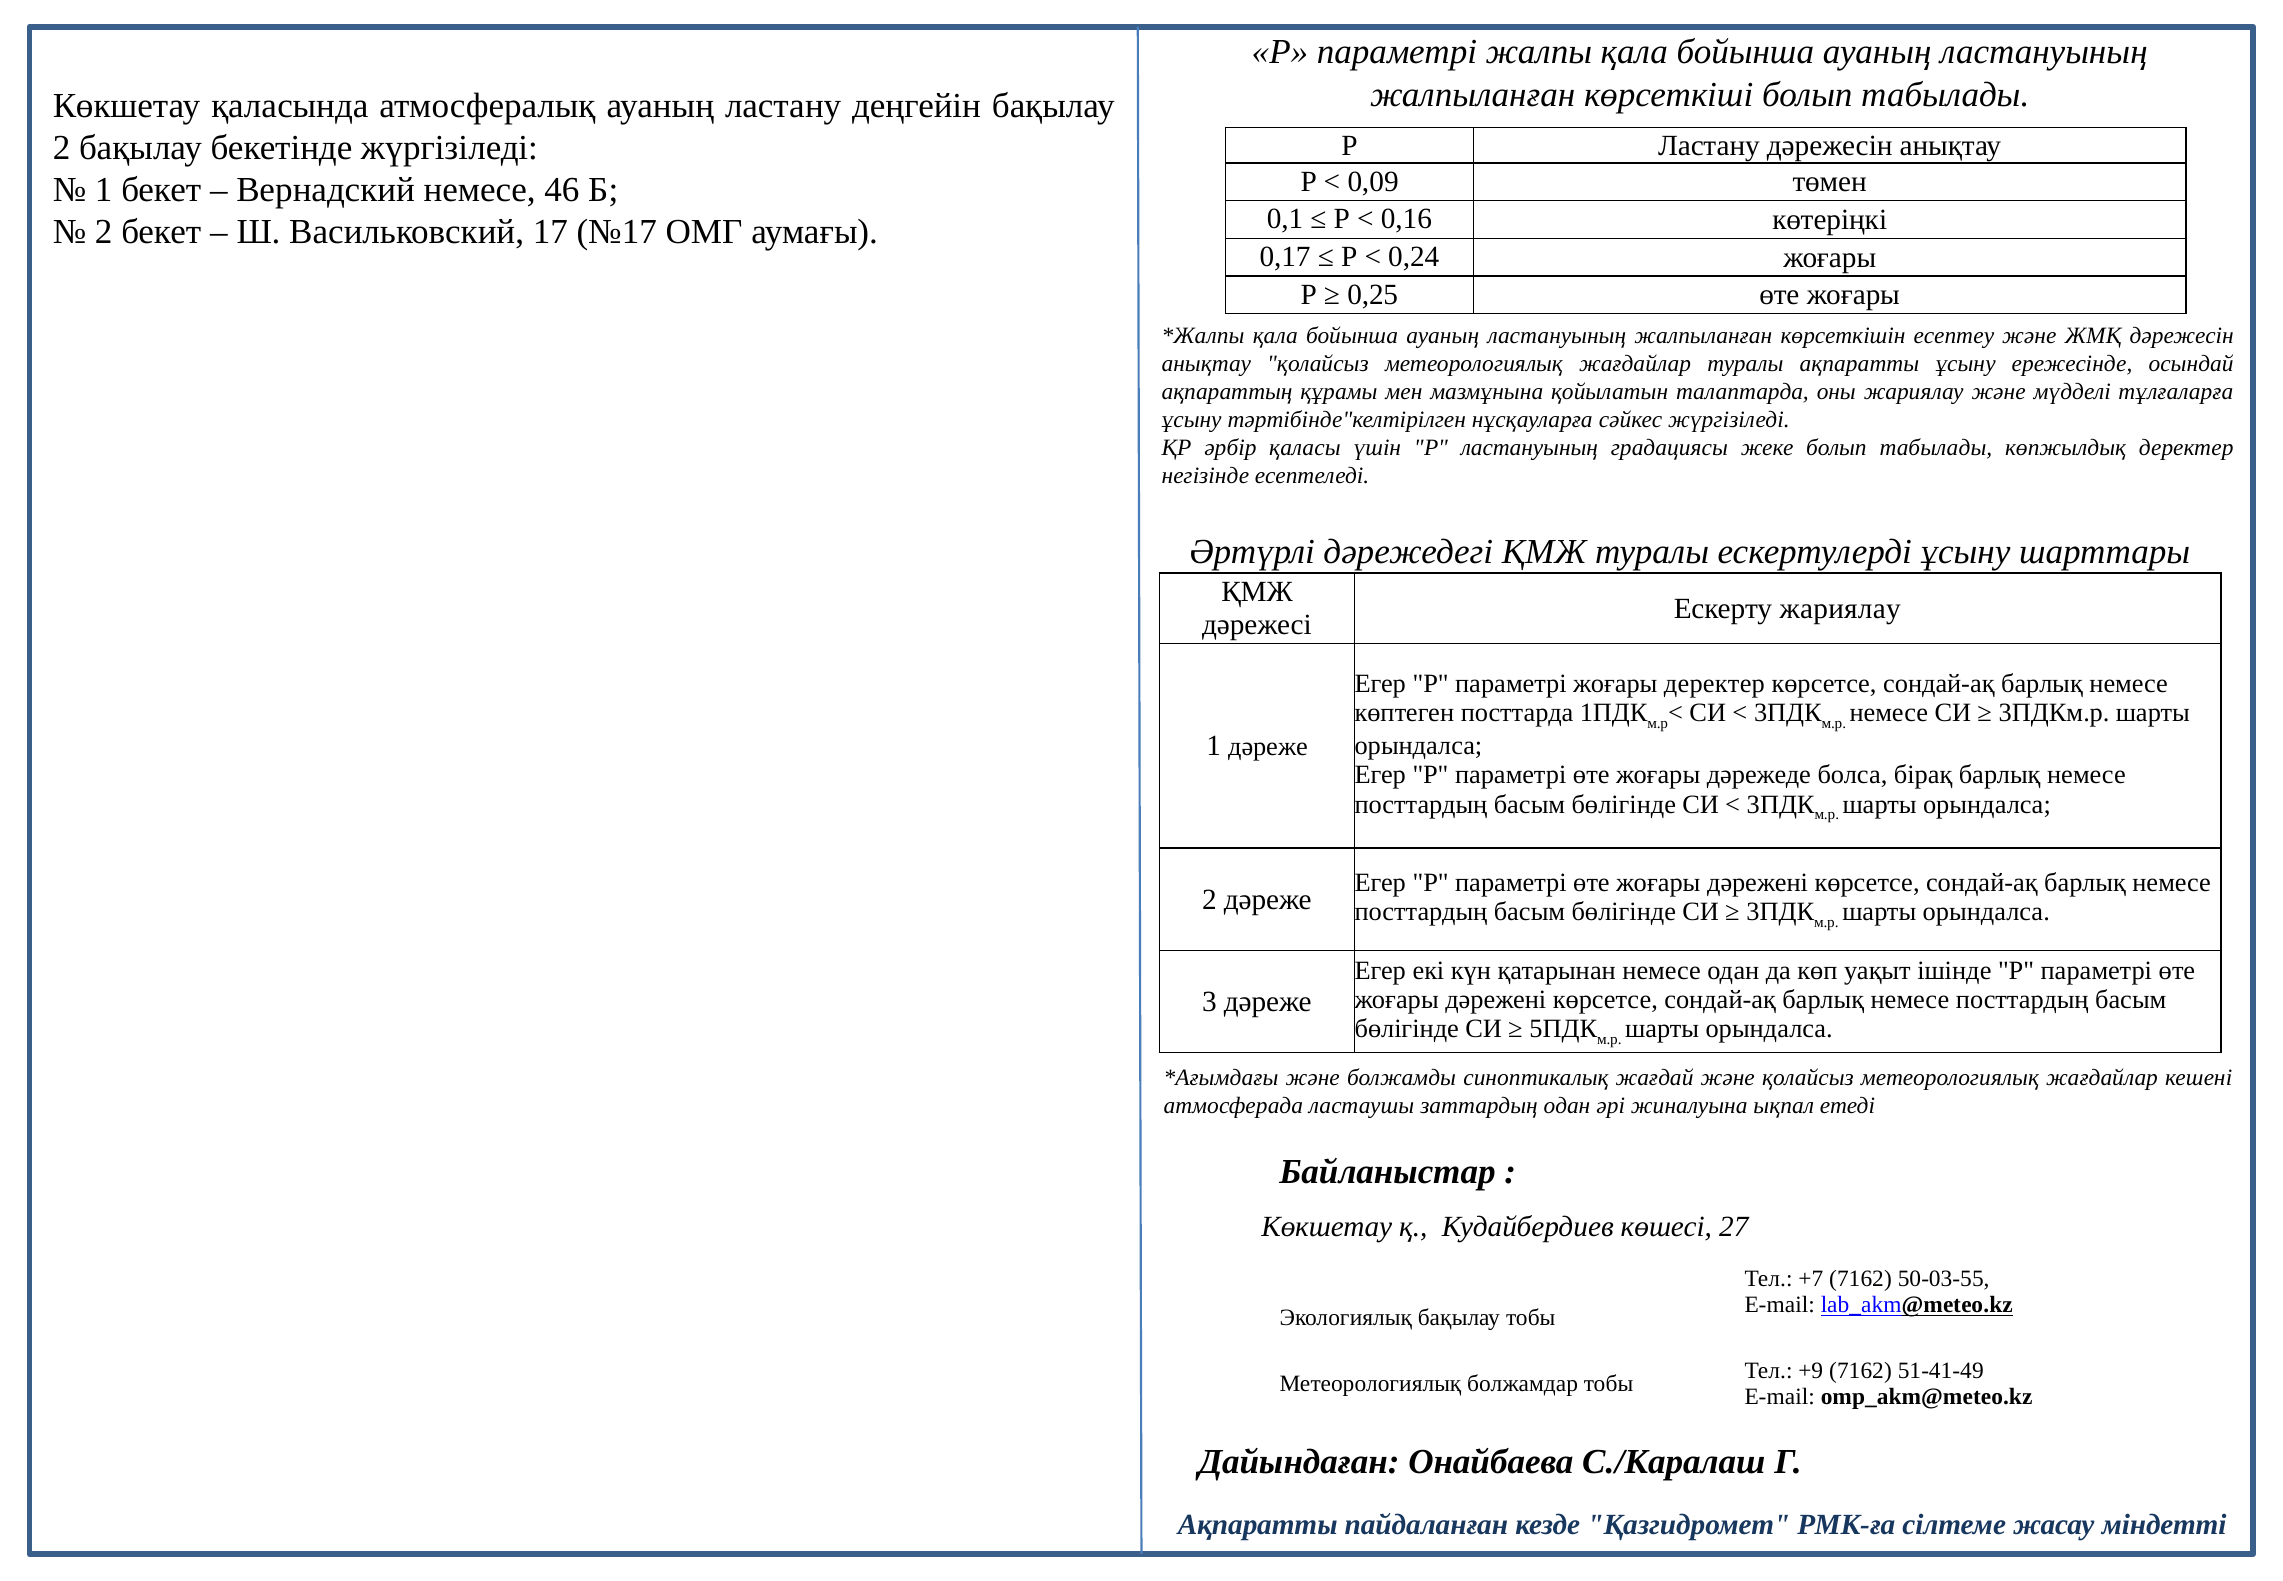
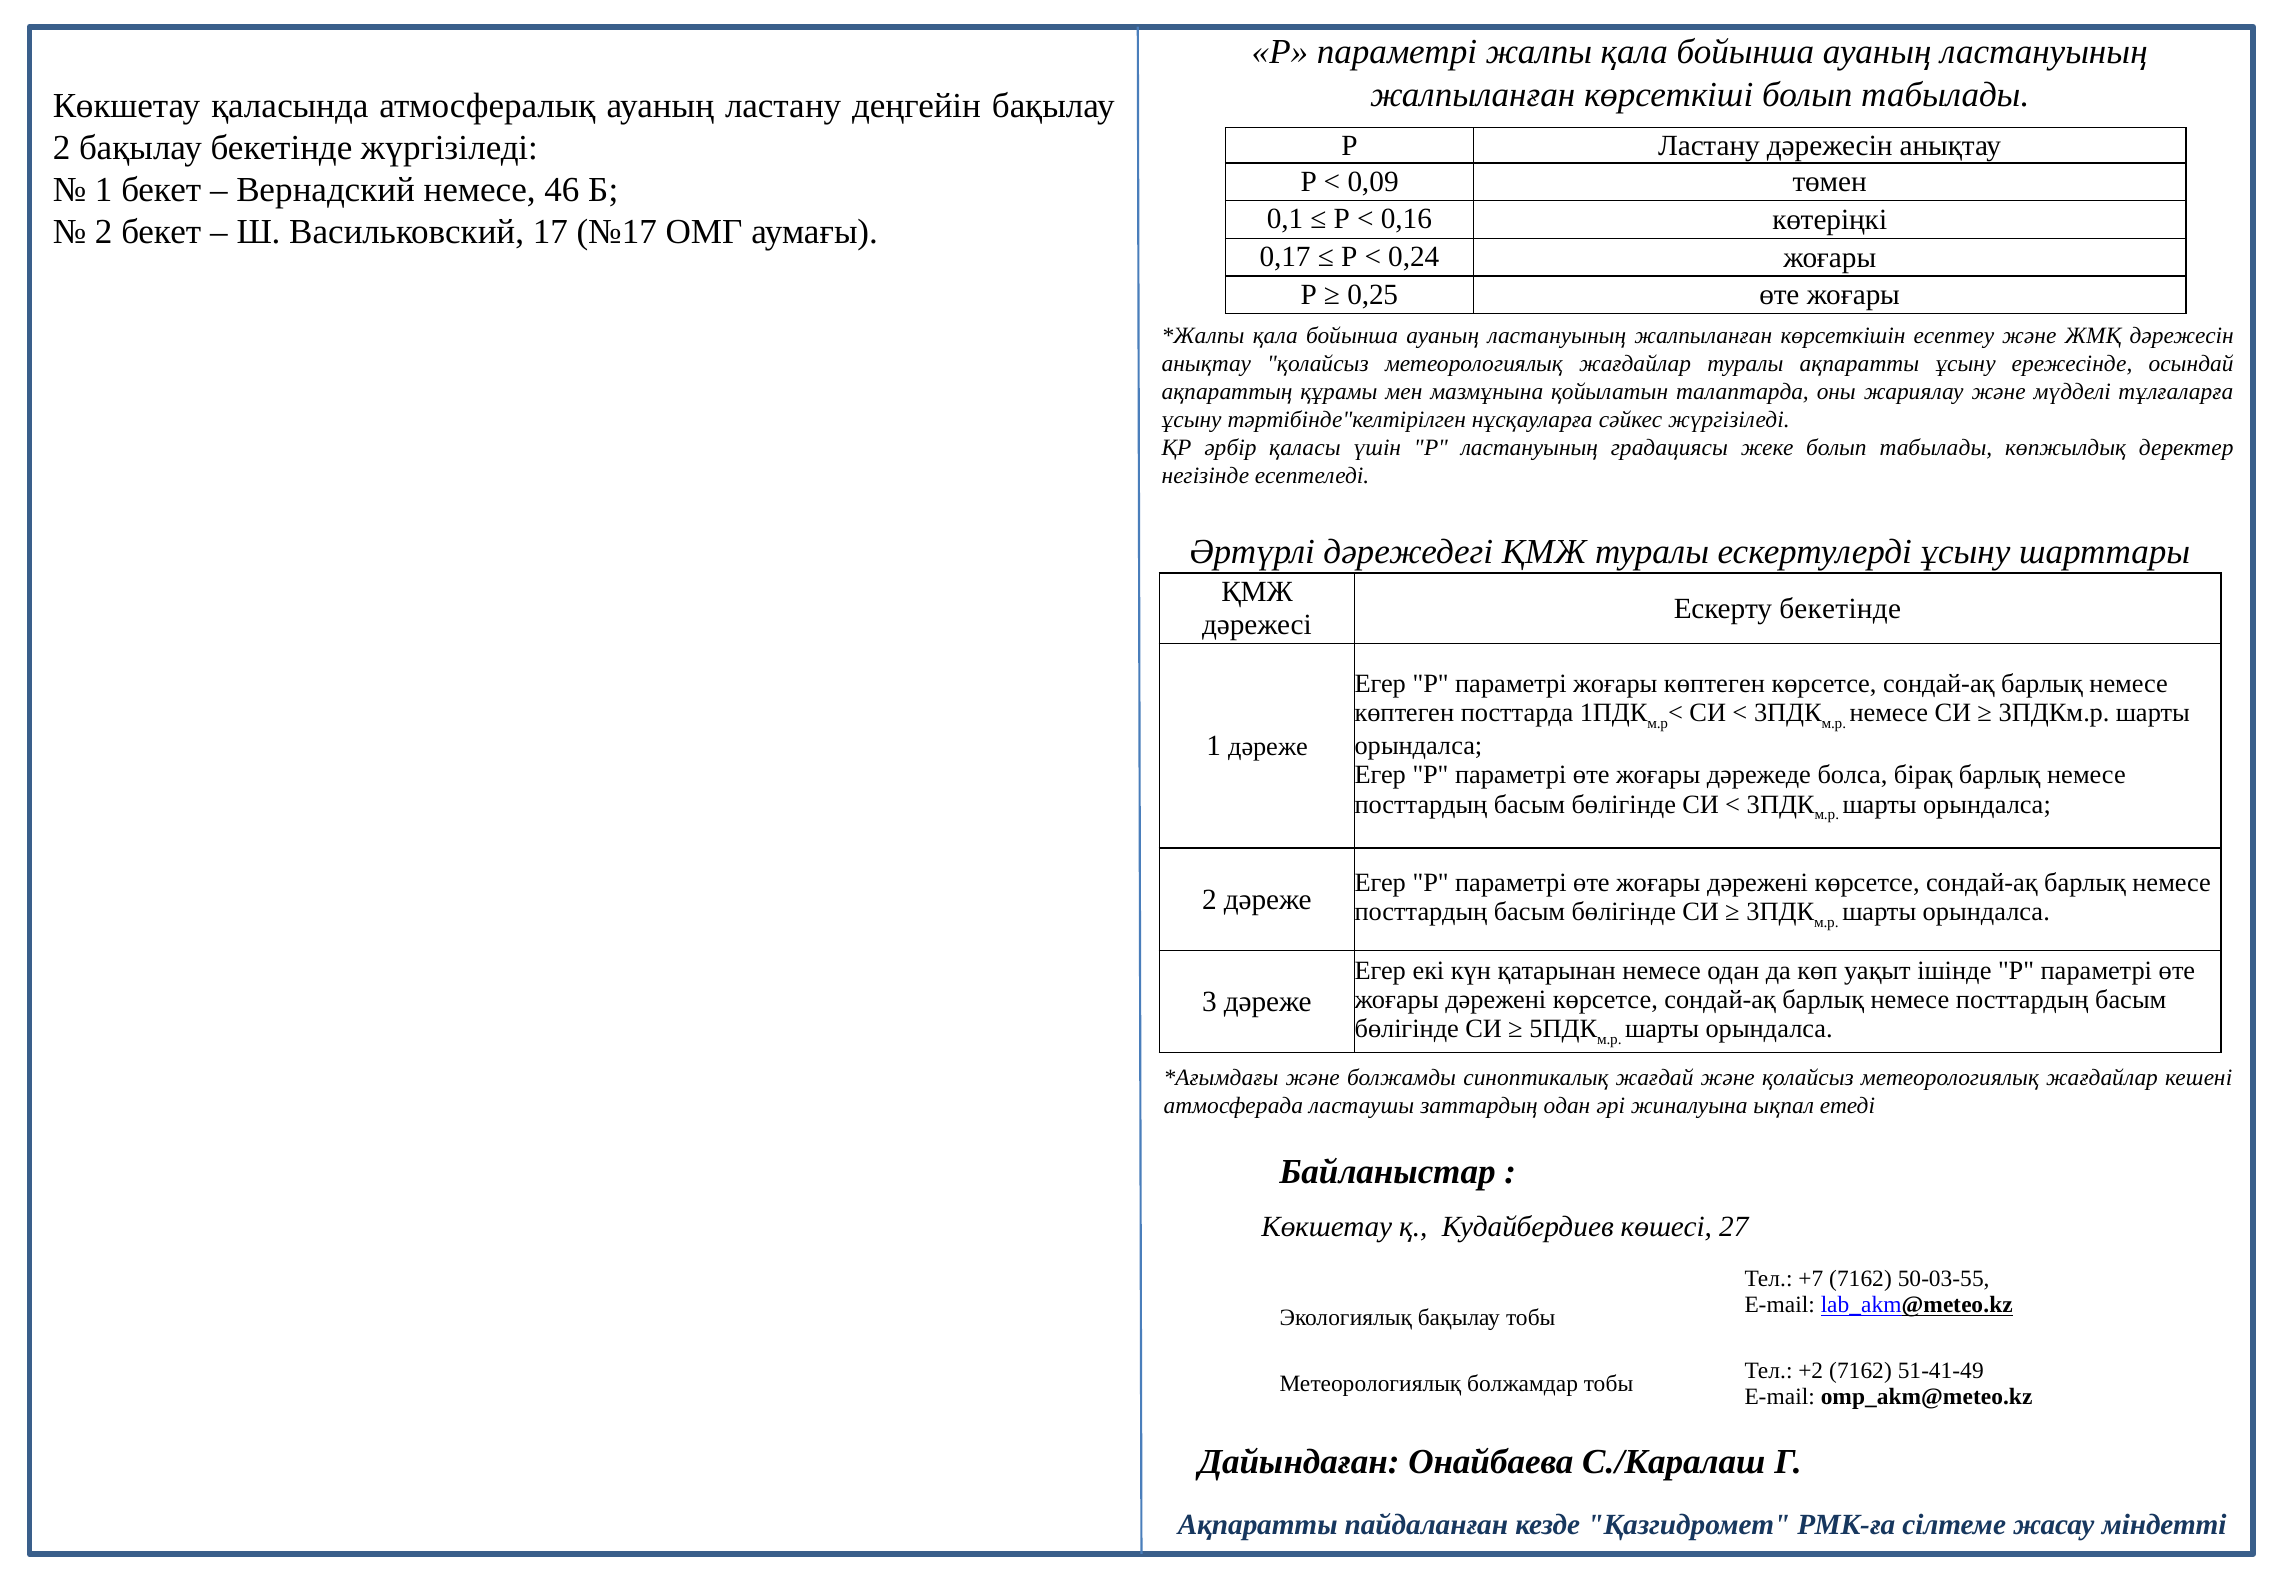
Ескерту жариялау: жариялау -> бекетінде
жоғары деректер: деректер -> көптеген
+9: +9 -> +2
